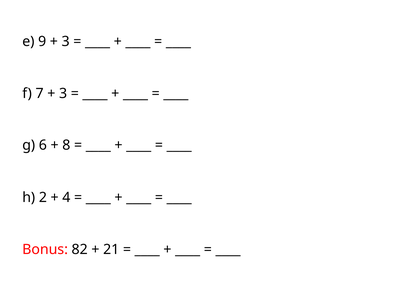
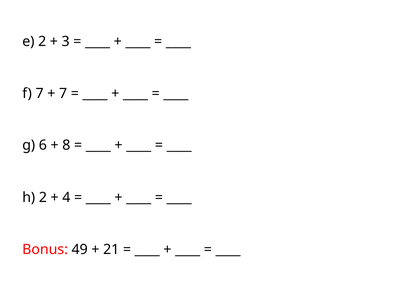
e 9: 9 -> 2
3 at (63, 94): 3 -> 7
82: 82 -> 49
